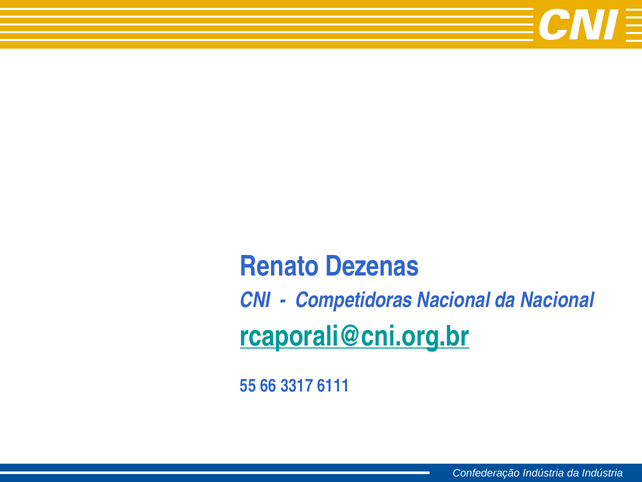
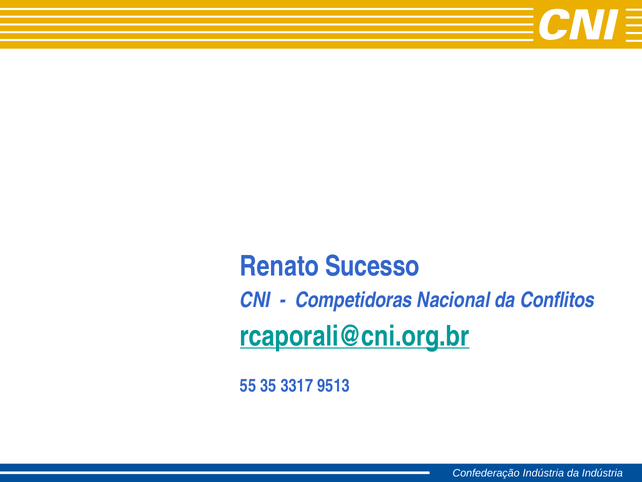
Dezenas: Dezenas -> Sucesso
da Nacional: Nacional -> Conflitos
66: 66 -> 35
6111: 6111 -> 9513
